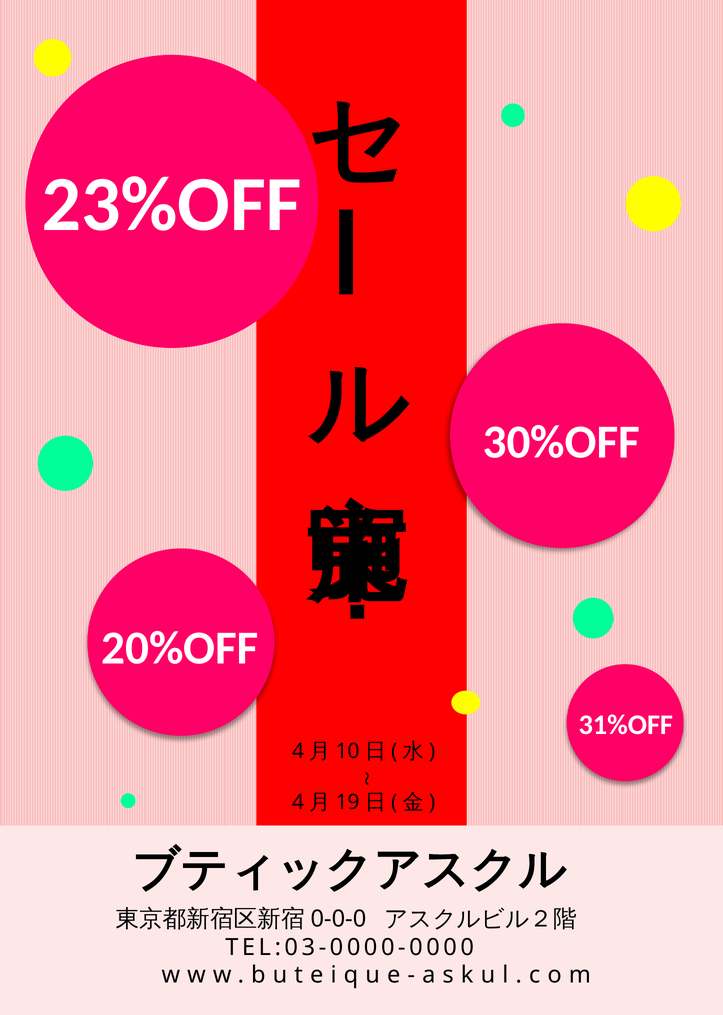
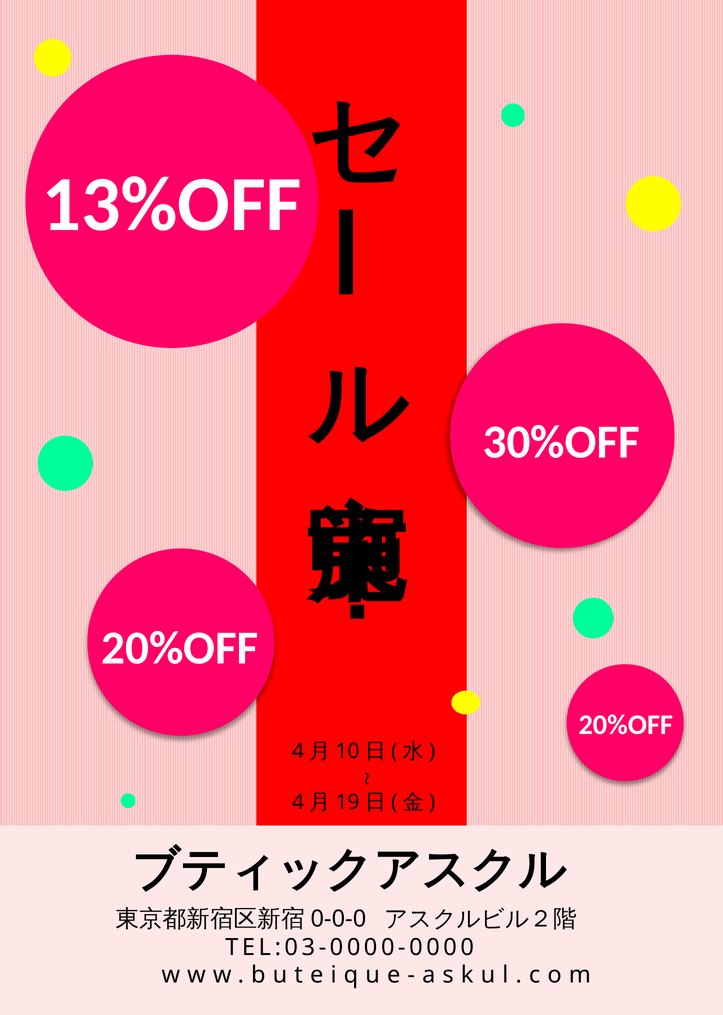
23%OFF: 23%OFF -> 13%OFF
31%OFF at (626, 724): 31%OFF -> 20%OFF
